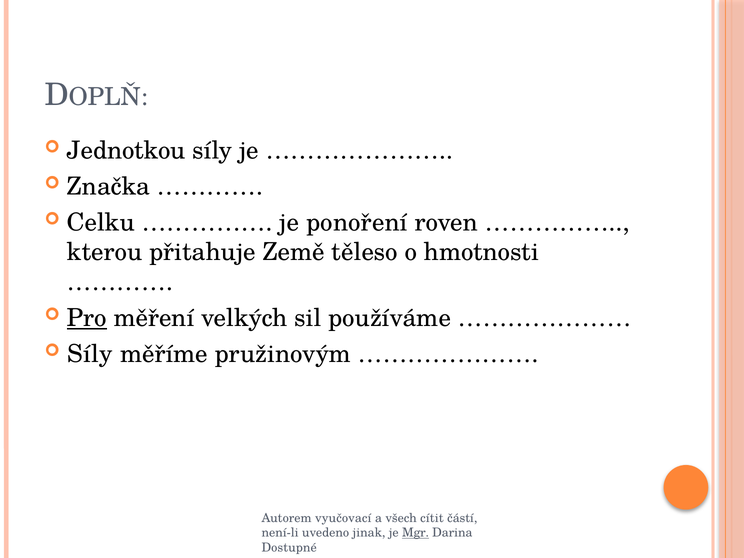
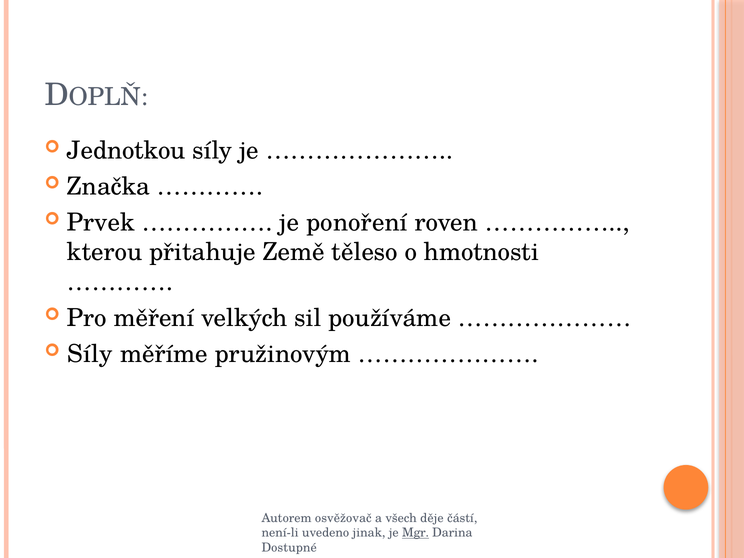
Celku: Celku -> Prvek
Pro underline: present -> none
vyučovací: vyučovací -> osvěžovač
cítit: cítit -> děje
